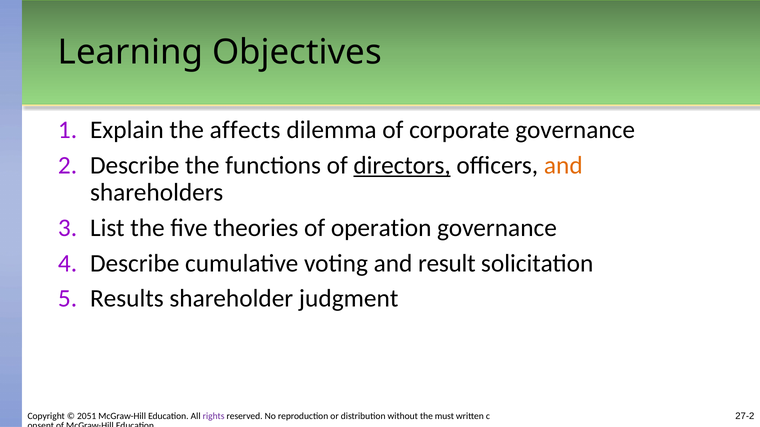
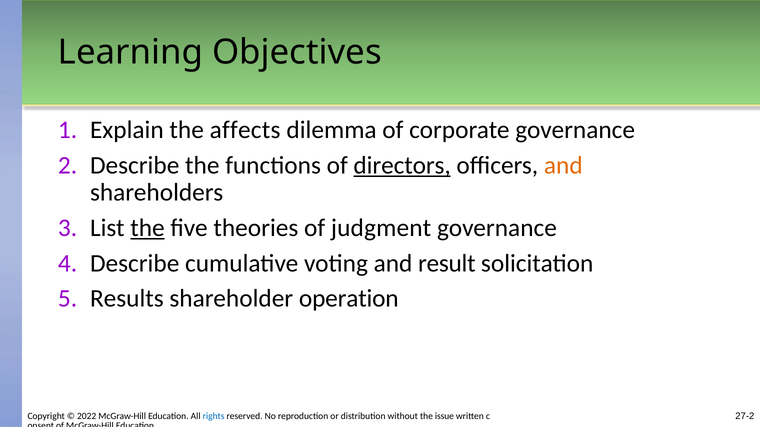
the at (147, 228) underline: none -> present
operation: operation -> judgment
judgment: judgment -> operation
2051: 2051 -> 2022
rights colour: purple -> blue
must: must -> issue
